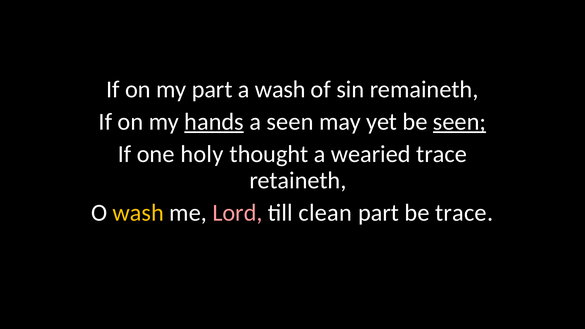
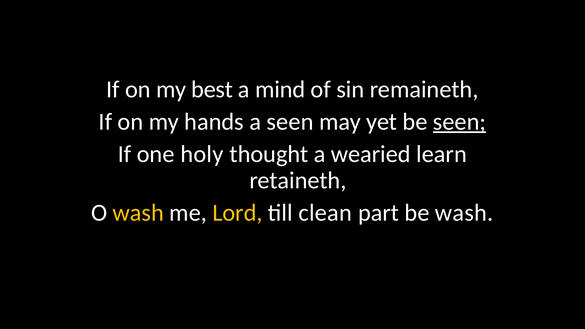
my part: part -> best
a wash: wash -> mind
hands underline: present -> none
wearied trace: trace -> learn
Lord colour: pink -> yellow
be trace: trace -> wash
